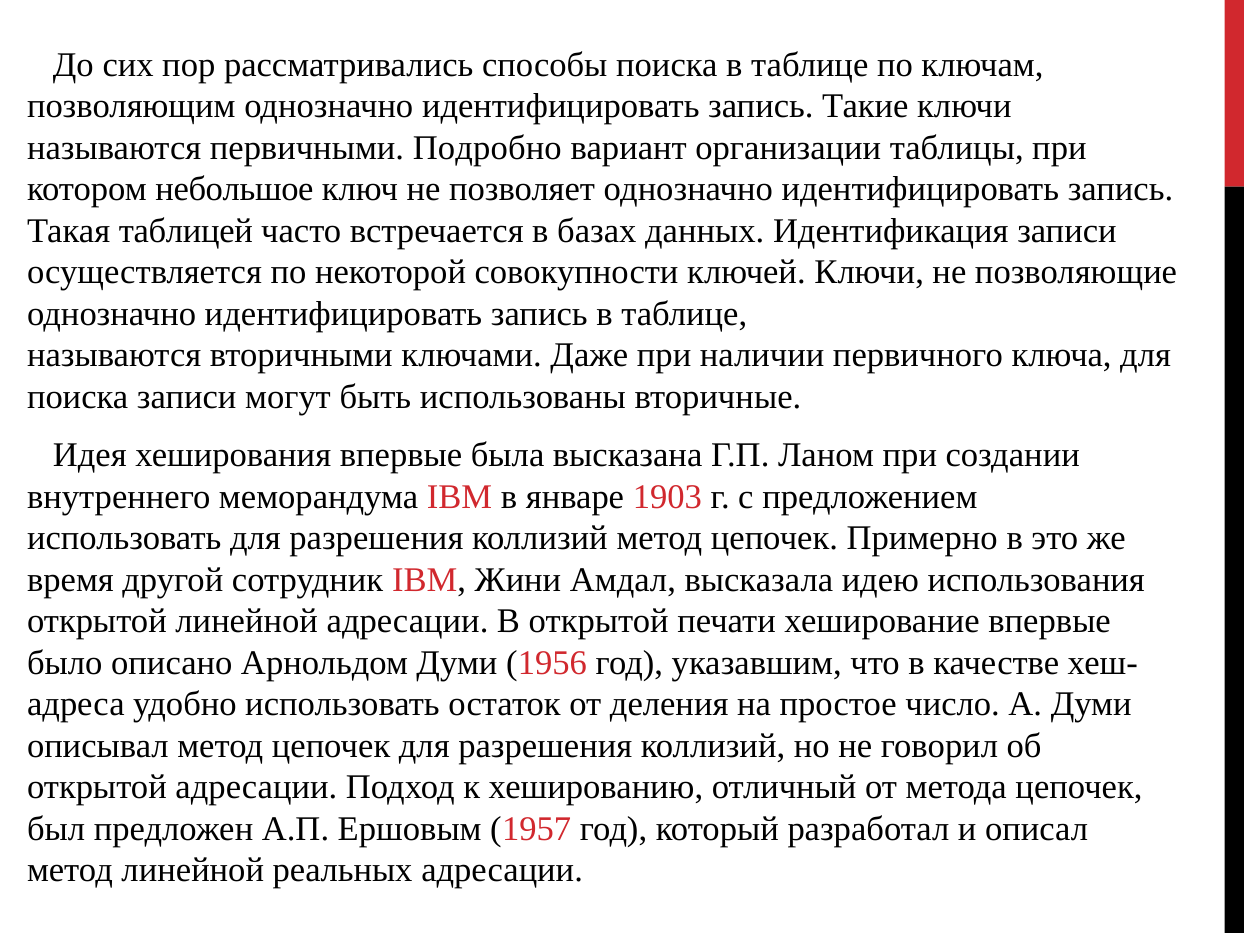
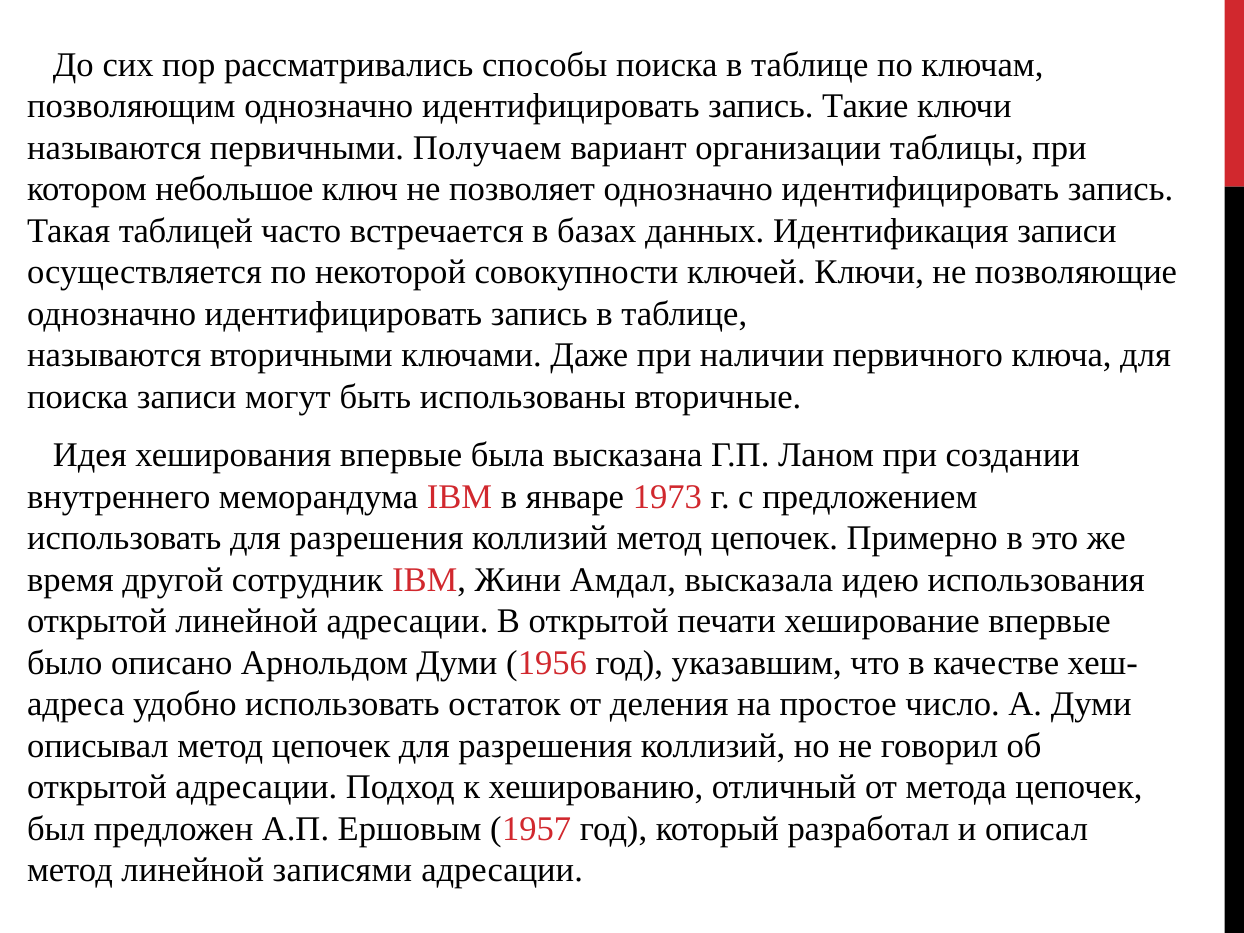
Подробно: Подробно -> Получаем
1903: 1903 -> 1973
реальных: реальных -> записями
